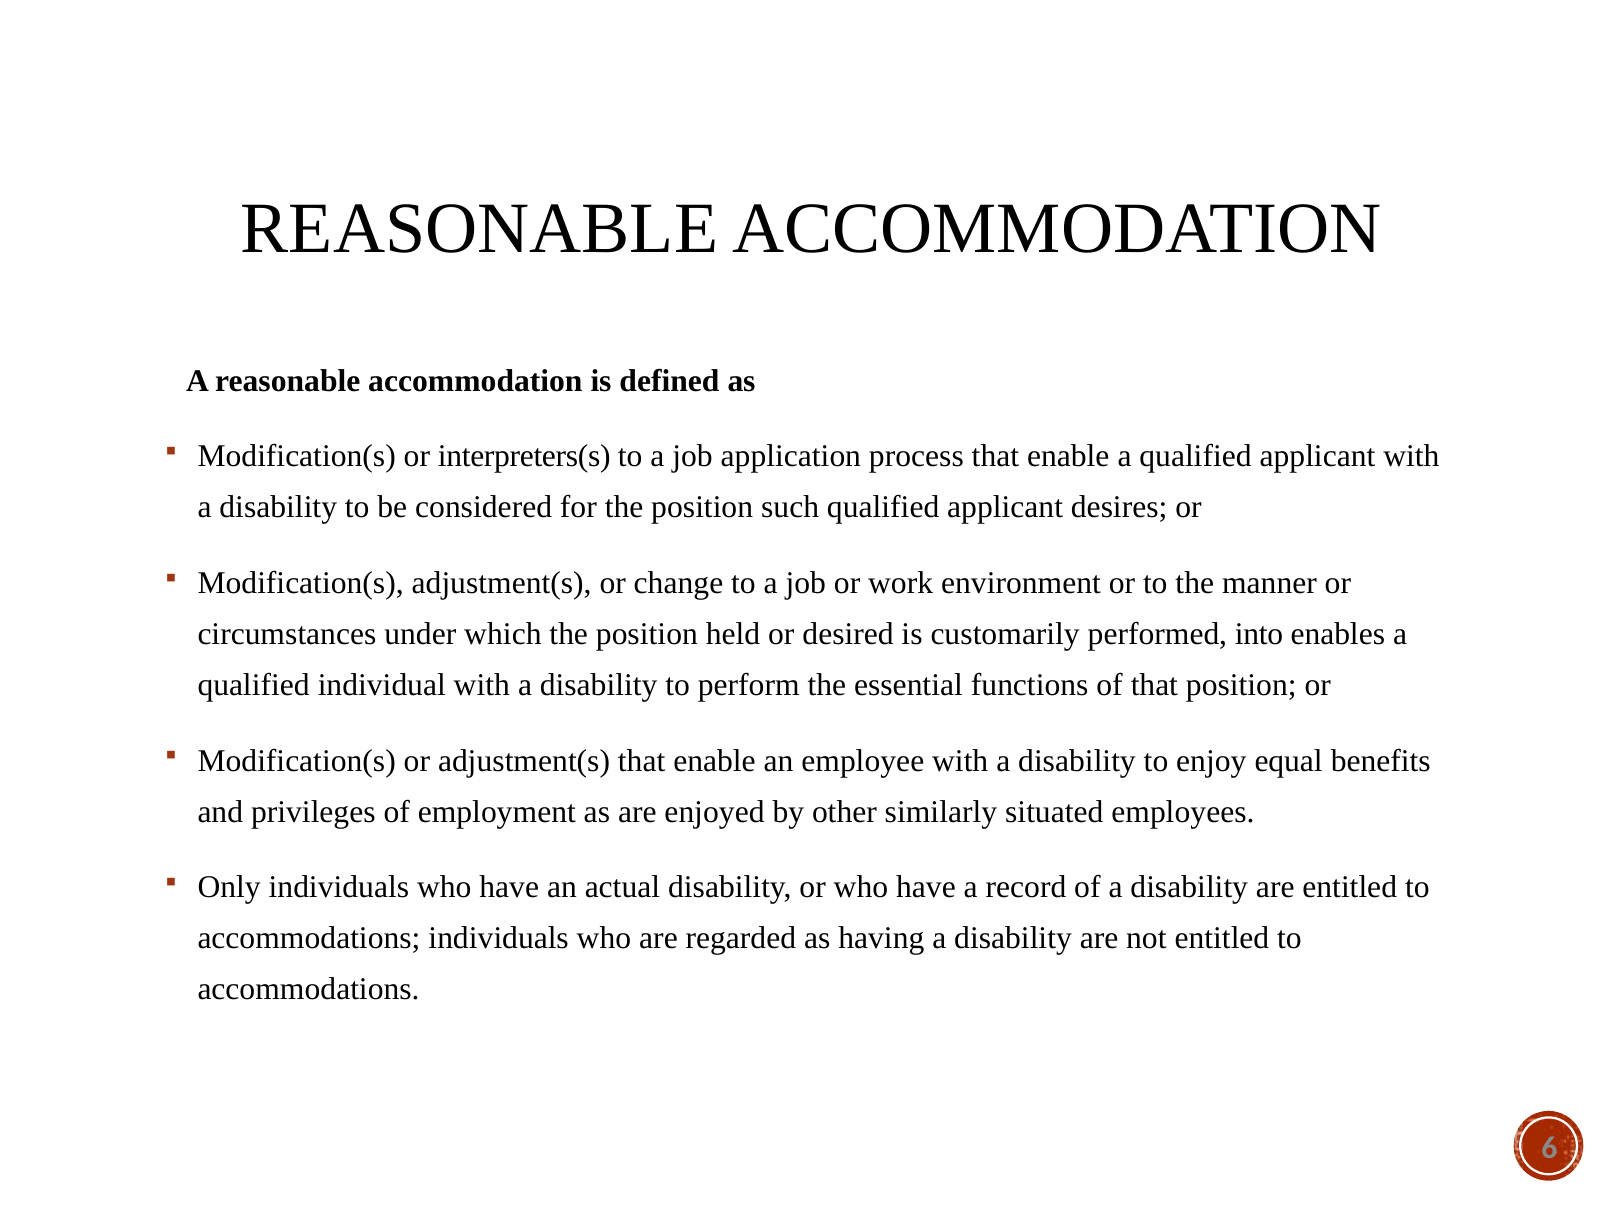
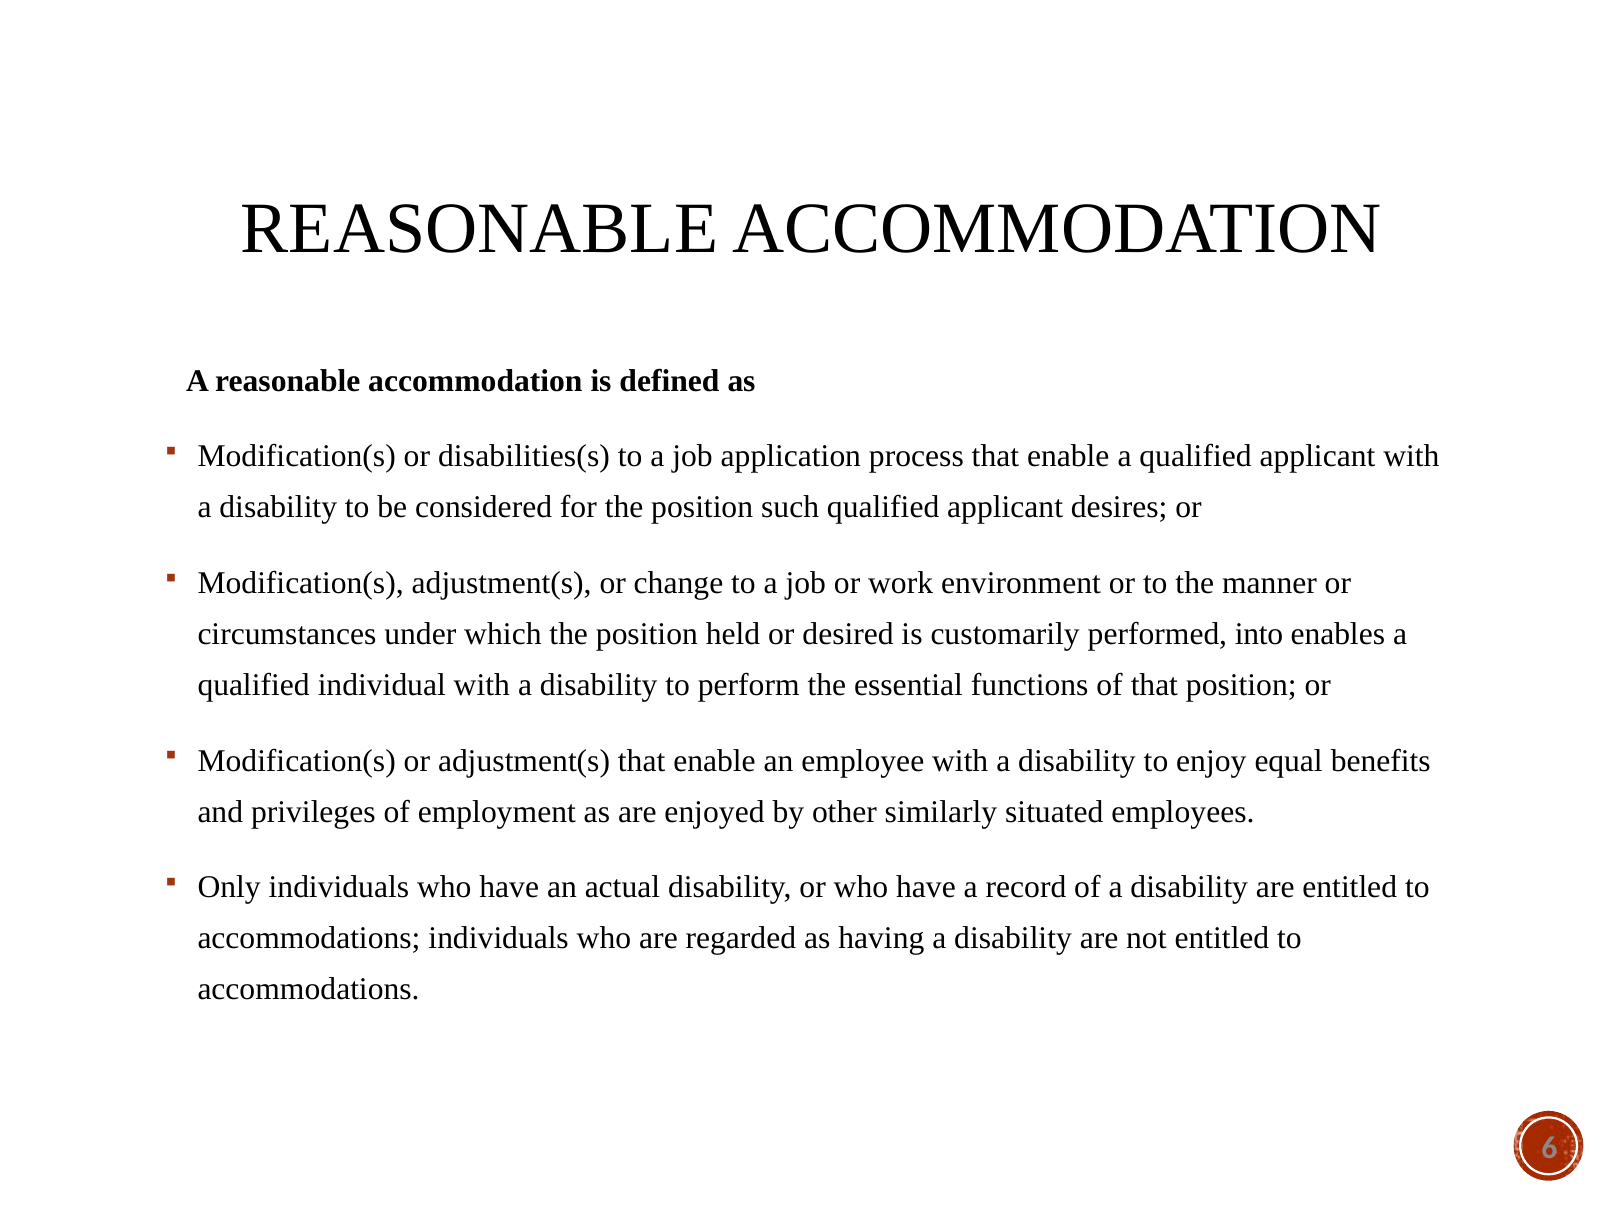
interpreters(s: interpreters(s -> disabilities(s
